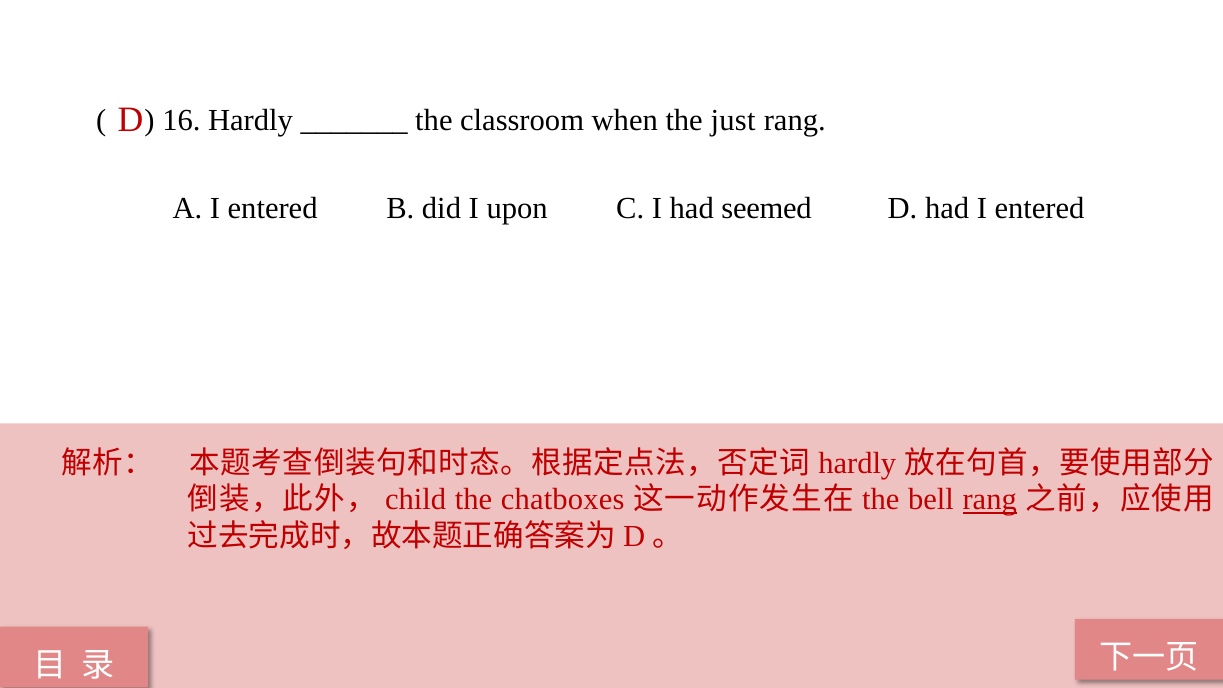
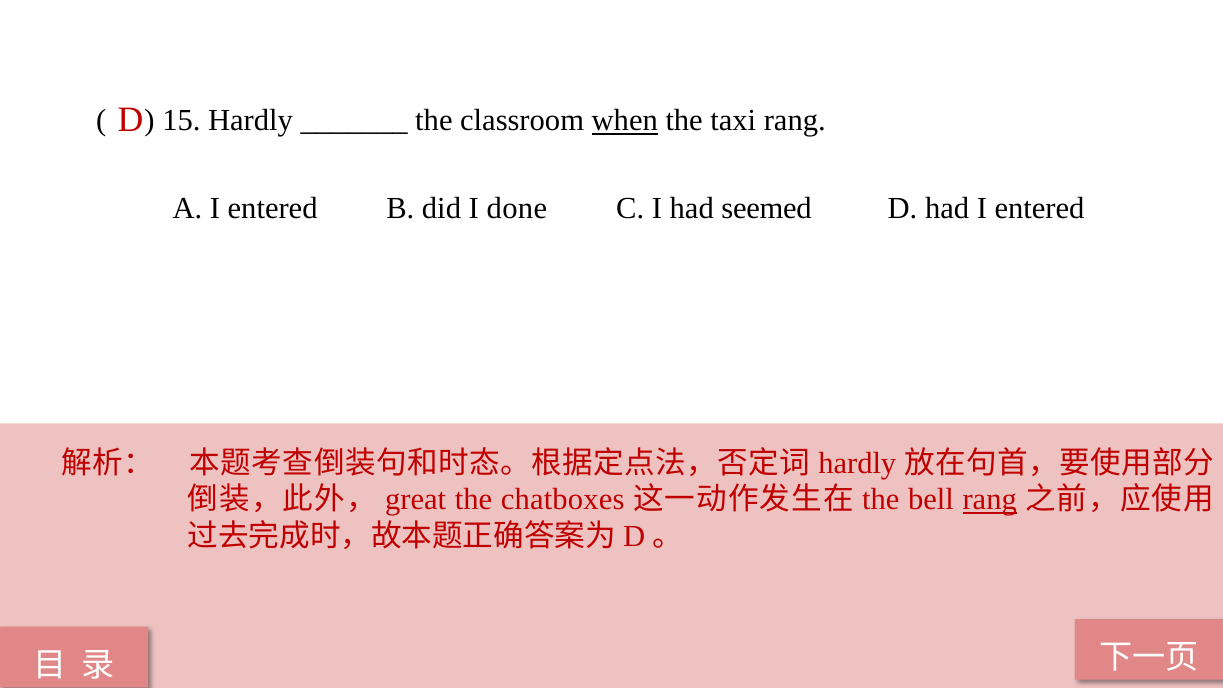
16: 16 -> 15
when underline: none -> present
just: just -> taxi
upon: upon -> done
child: child -> great
